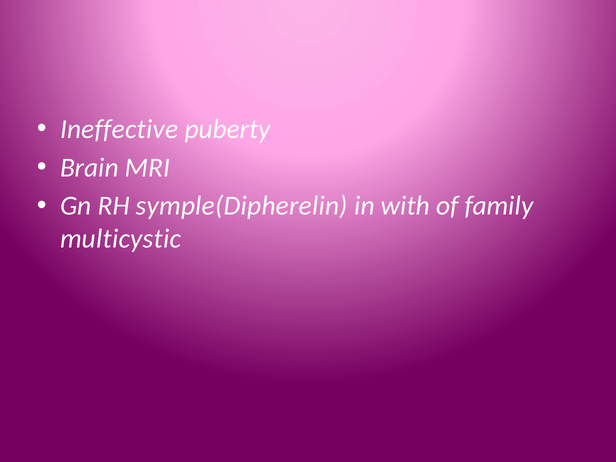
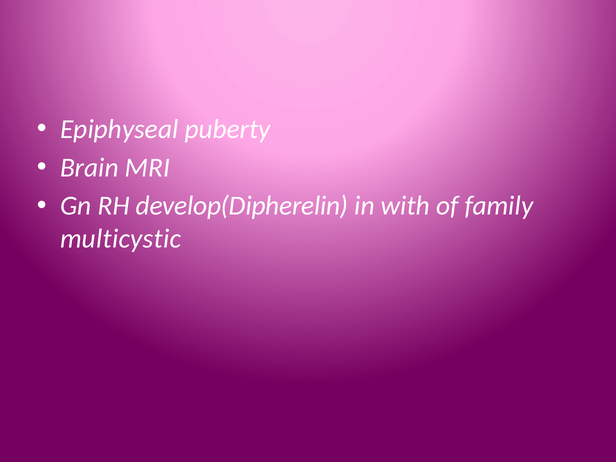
Ineffective: Ineffective -> Epiphyseal
symple(Dipherelin: symple(Dipherelin -> develop(Dipherelin
